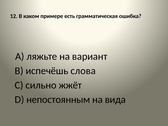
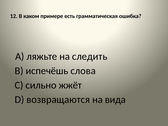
вариант: вариант -> следить
непостоянным: непостоянным -> возвращаются
